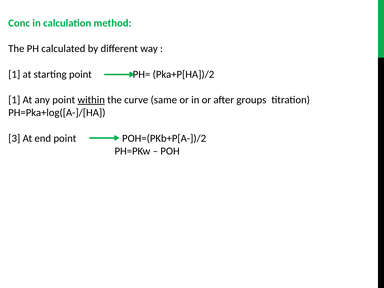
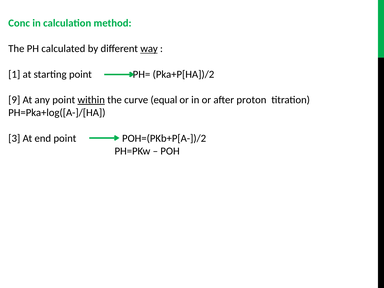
way underline: none -> present
1 at (14, 100): 1 -> 9
same: same -> equal
groups: groups -> proton
